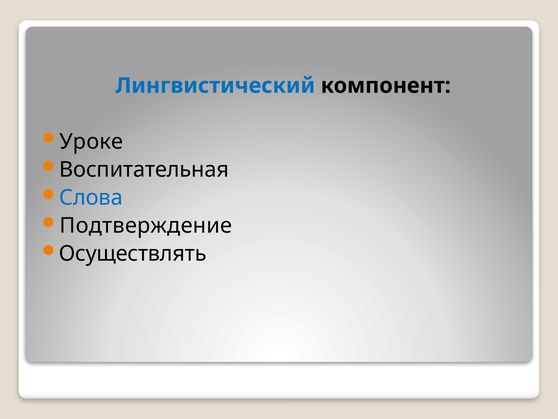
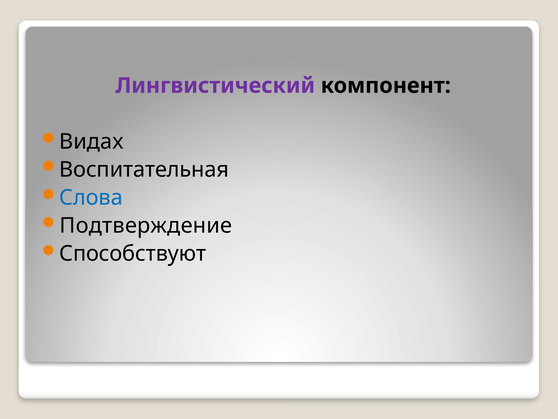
Лингвистический colour: blue -> purple
Уроке: Уроке -> Видах
Осуществлять: Осуществлять -> Способствуют
